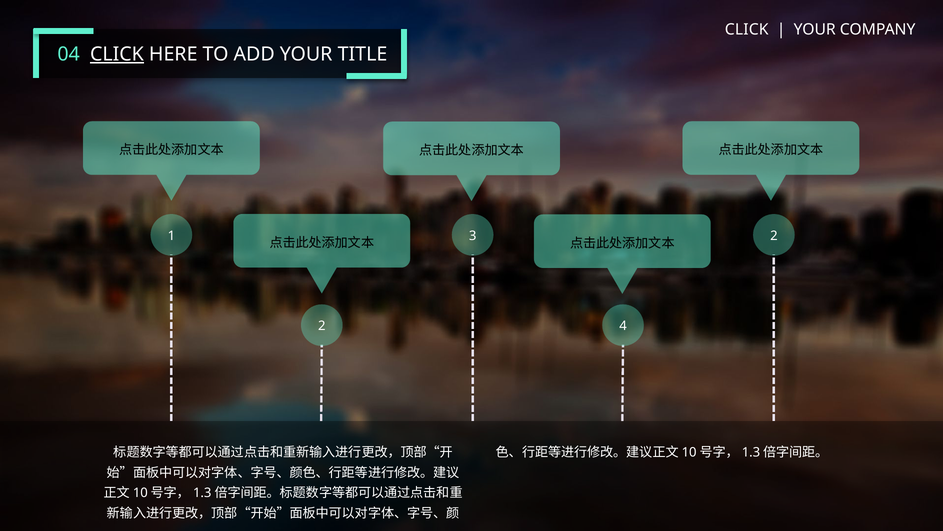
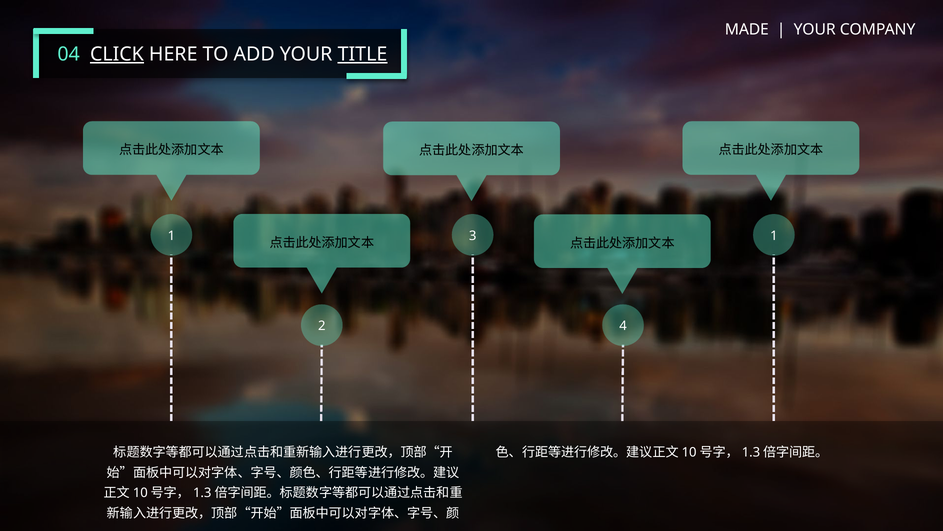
CLICK at (747, 30): CLICK -> MADE
TITLE underline: none -> present
3 2: 2 -> 1
